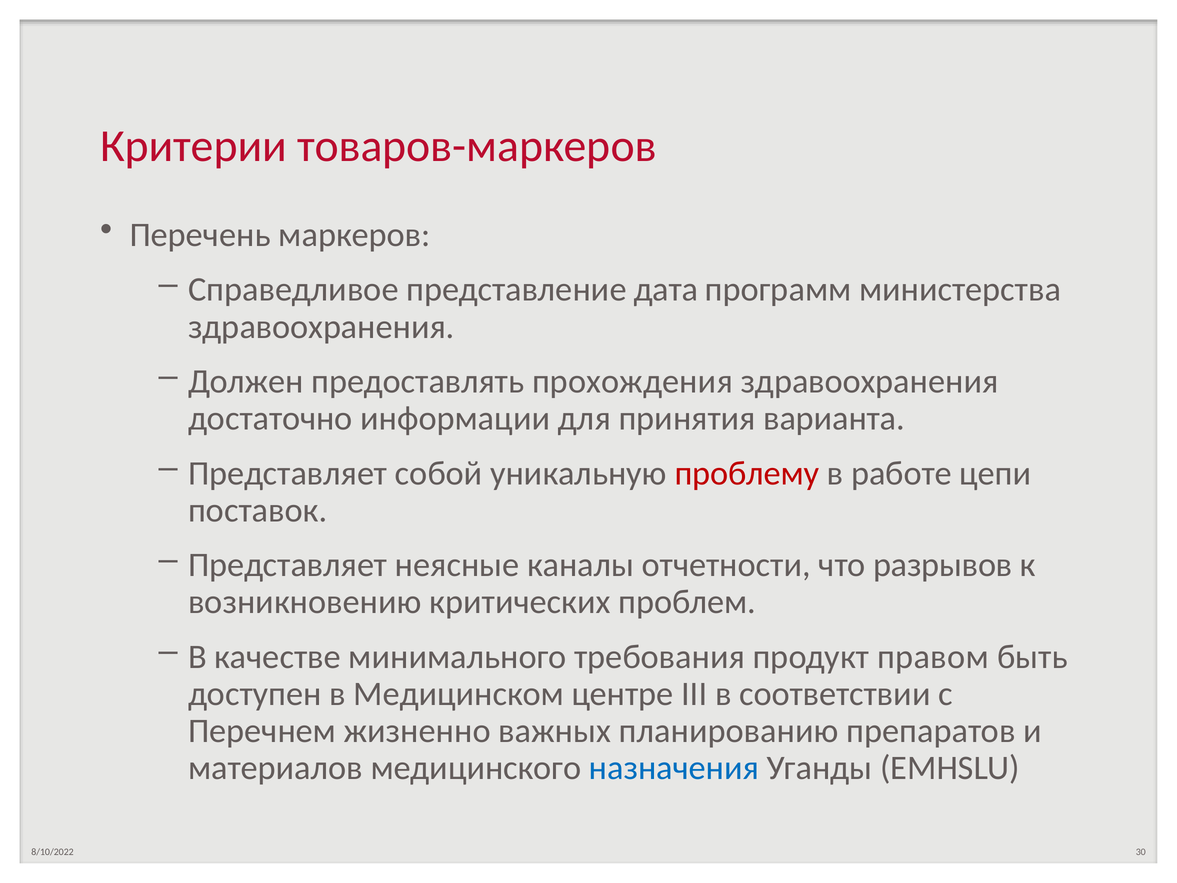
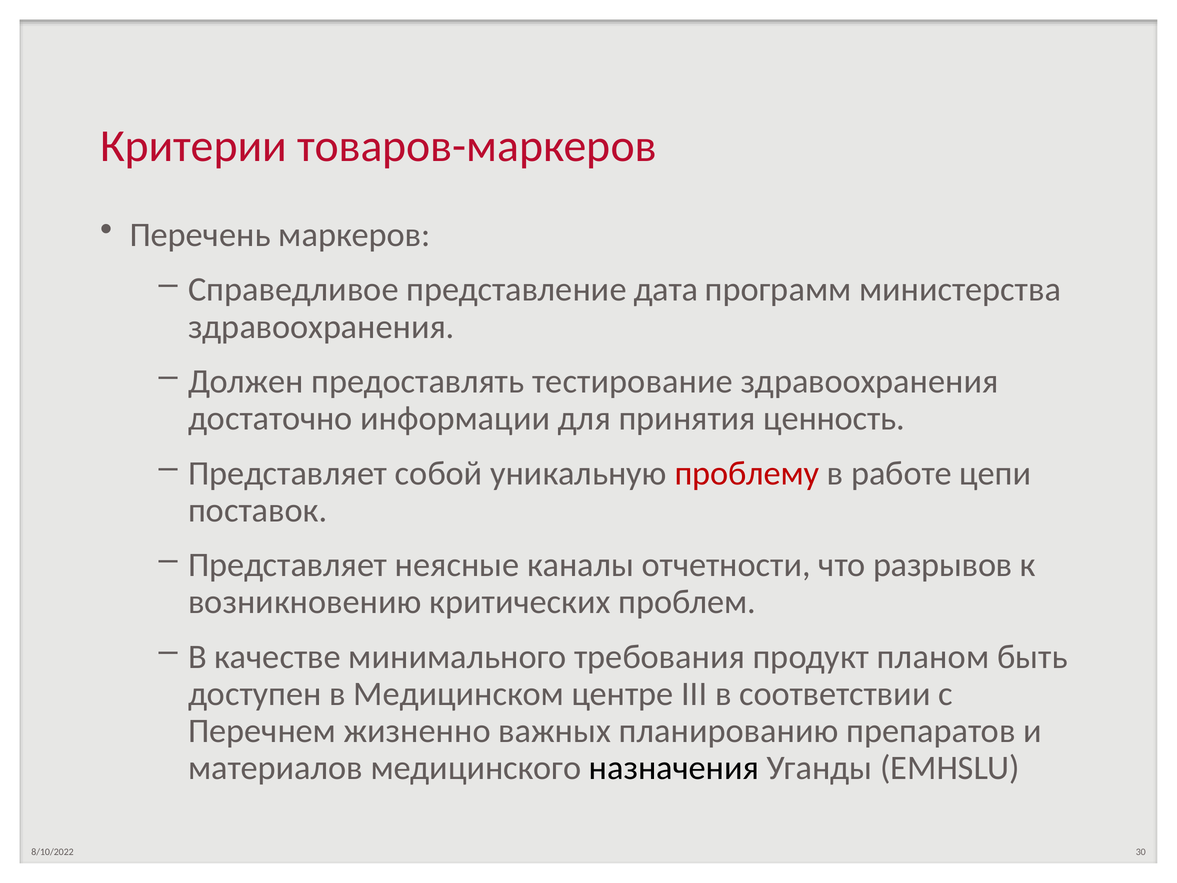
прохождения: прохождения -> тестирование
варианта: варианта -> ценность
правом: правом -> планом
назначения colour: blue -> black
